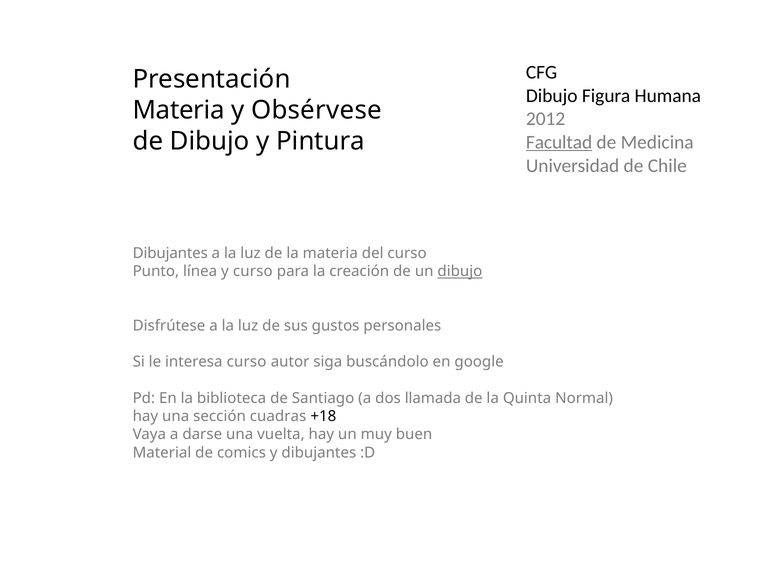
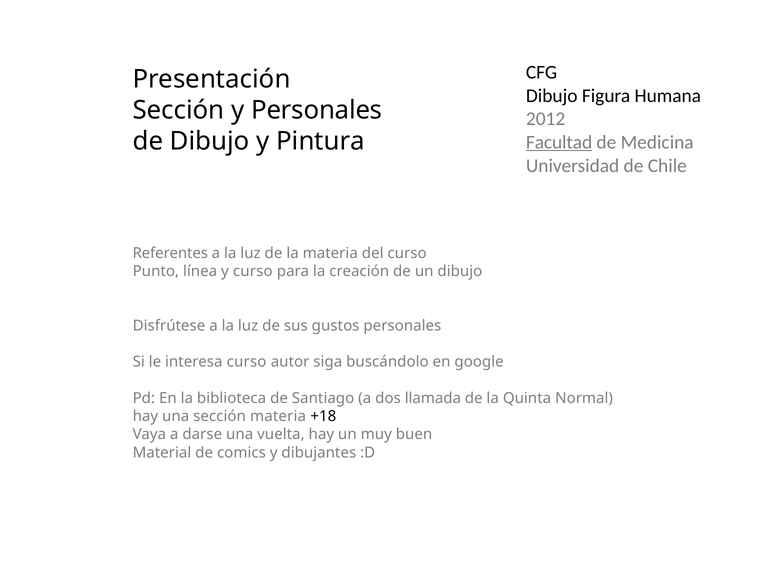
Materia at (179, 110): Materia -> Sección
y Obsérvese: Obsérvese -> Personales
Dibujantes at (170, 253): Dibujantes -> Referentes
dibujo at (460, 271) underline: present -> none
sección cuadras: cuadras -> materia
